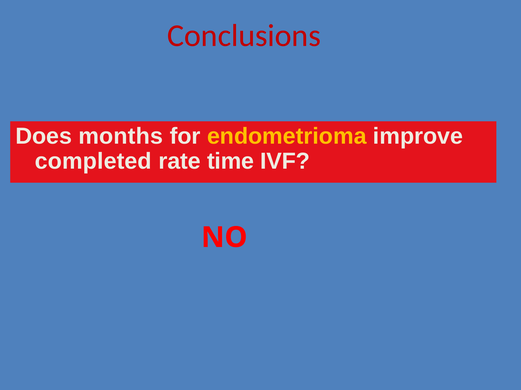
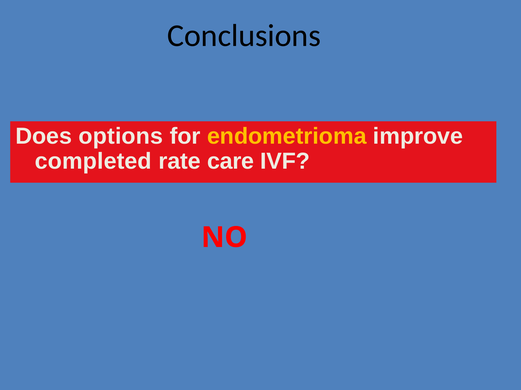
Conclusions colour: red -> black
months: months -> options
time: time -> care
